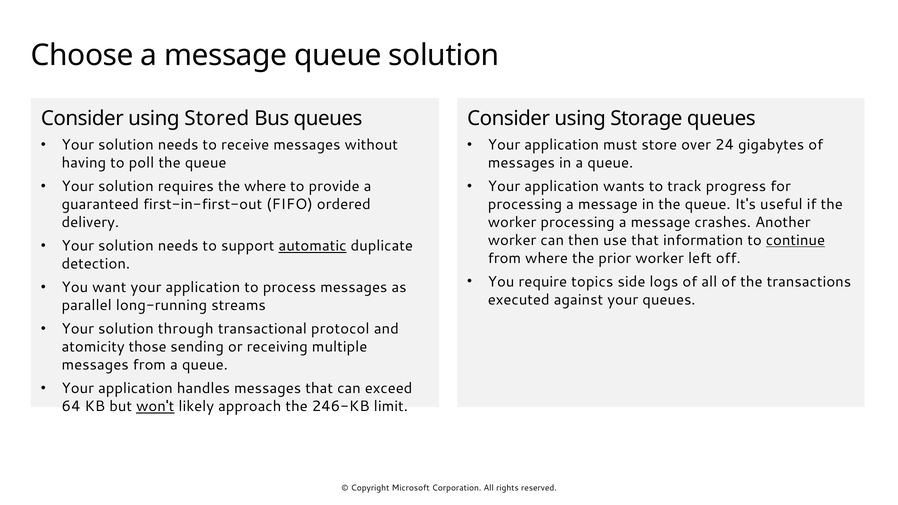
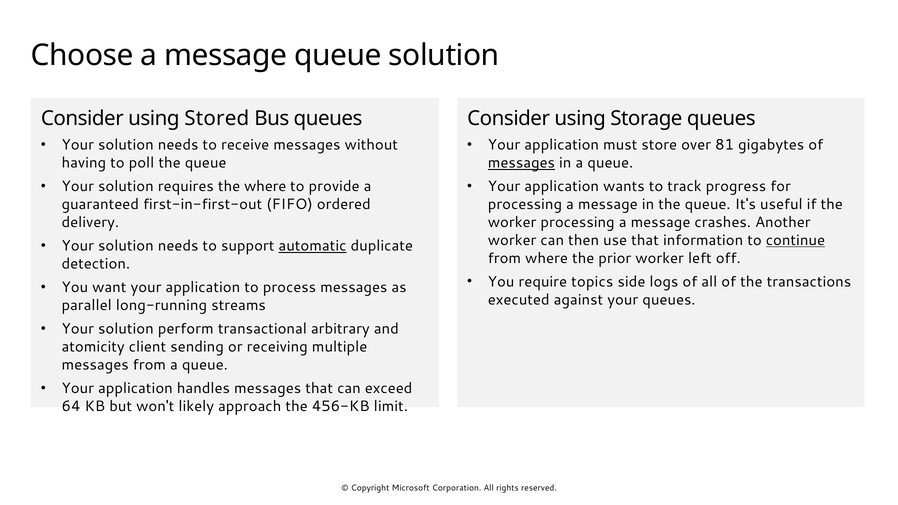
24: 24 -> 81
messages at (521, 163) underline: none -> present
through: through -> perform
protocol: protocol -> arbitrary
those: those -> client
won't underline: present -> none
246-KB: 246-KB -> 456-KB
